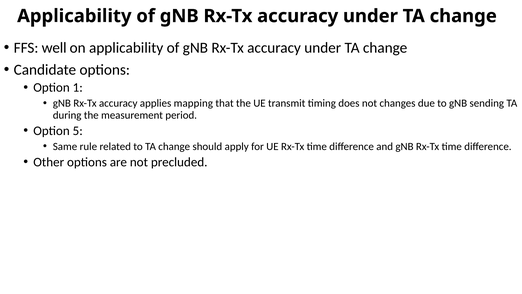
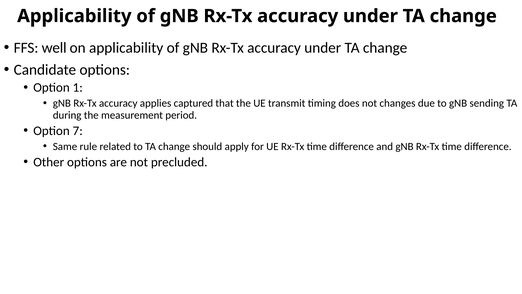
mapping: mapping -> captured
5: 5 -> 7
